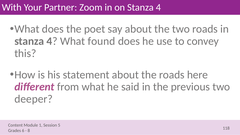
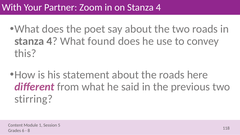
deeper: deeper -> stirring
